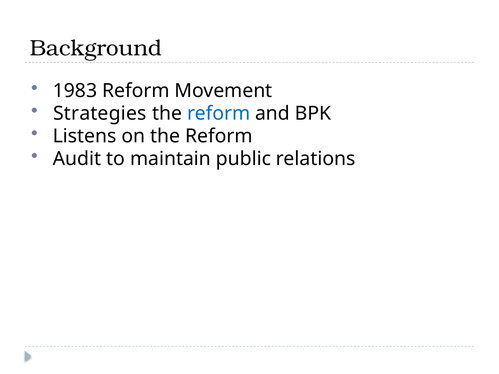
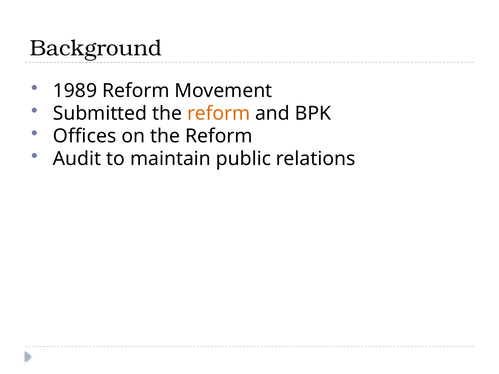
1983: 1983 -> 1989
Strategies: Strategies -> Submitted
reform at (219, 114) colour: blue -> orange
Listens: Listens -> Offices
